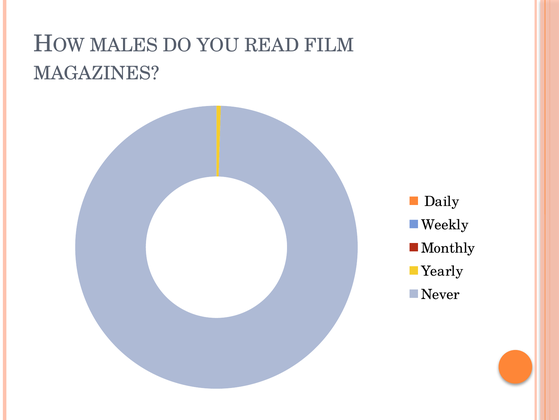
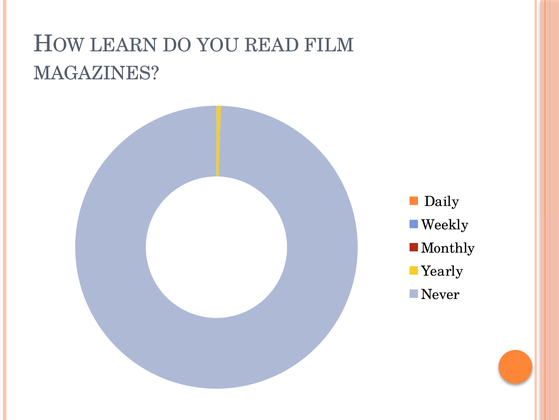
MALES: MALES -> LEARN
